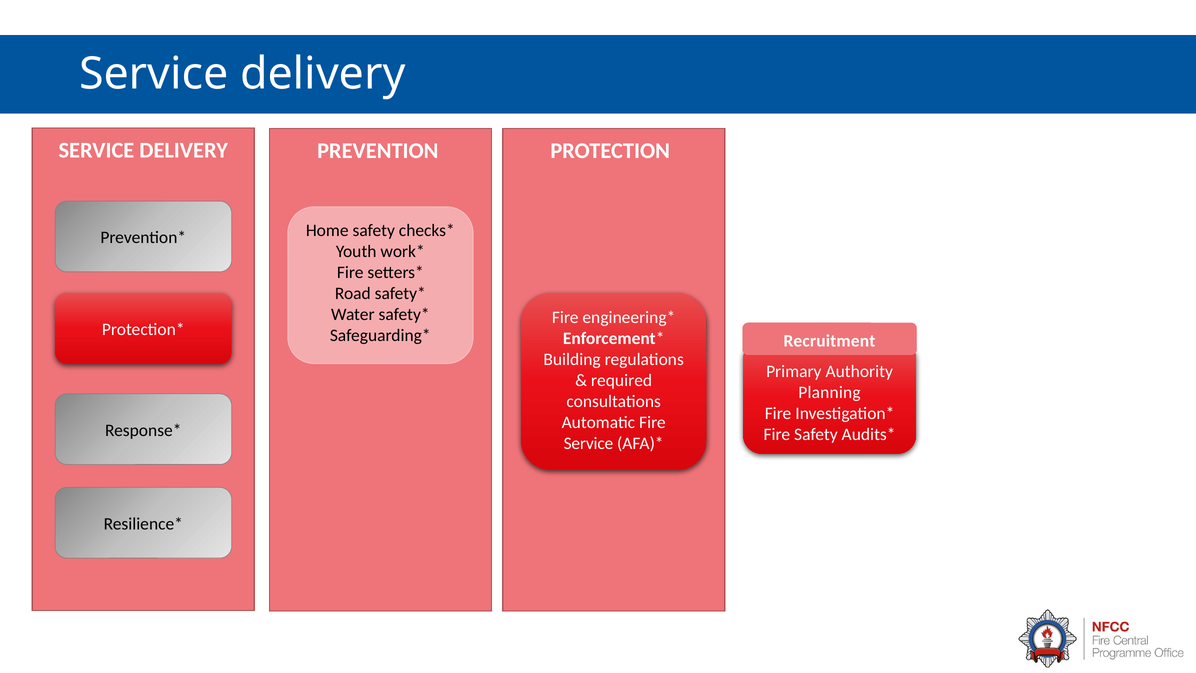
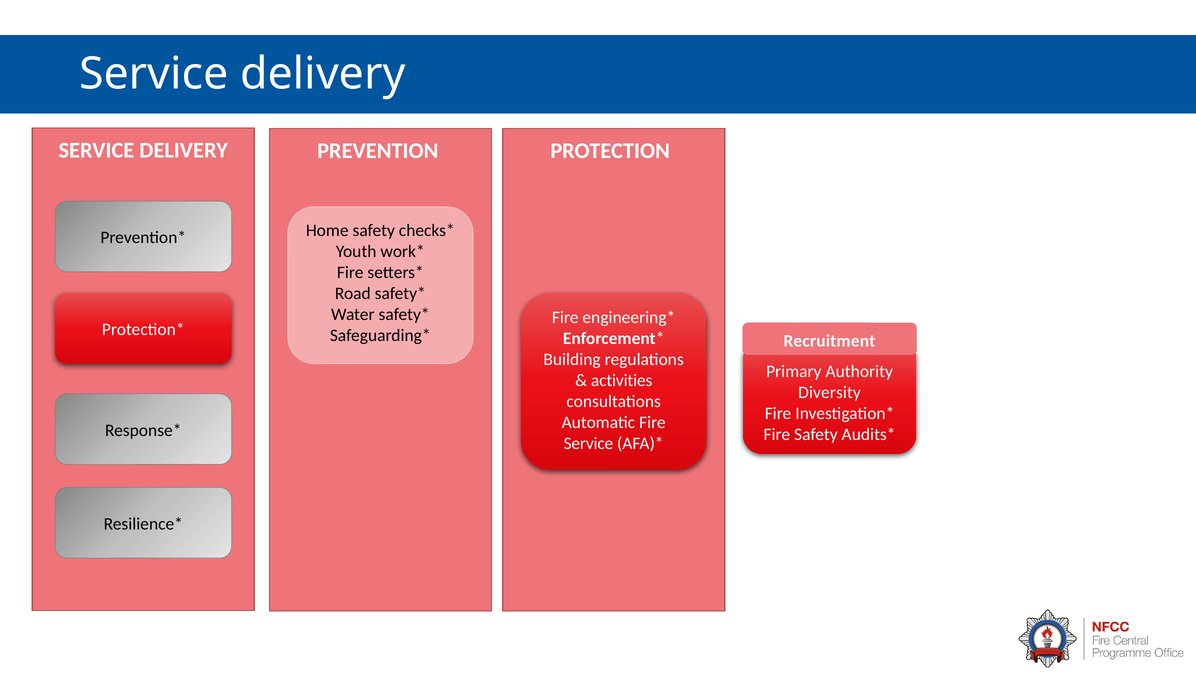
required: required -> activities
Planning: Planning -> Diversity
